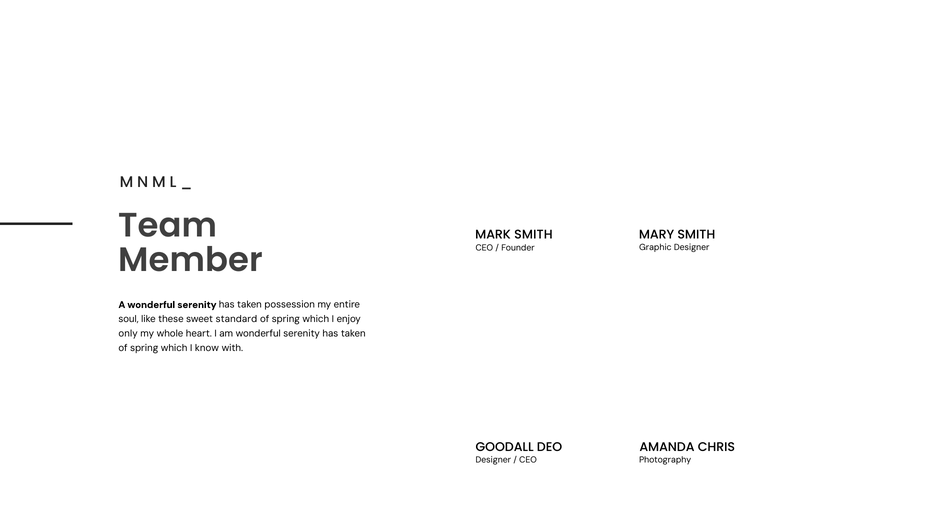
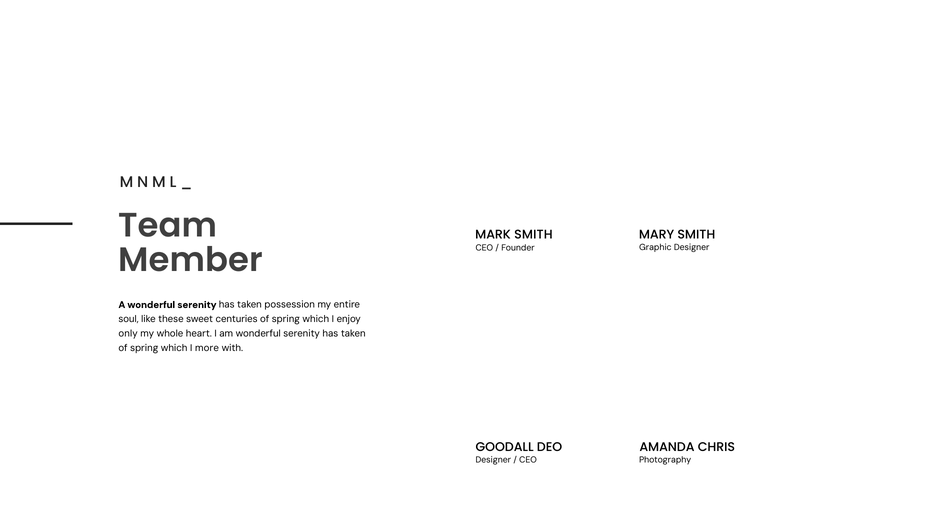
standard: standard -> centuries
know: know -> more
